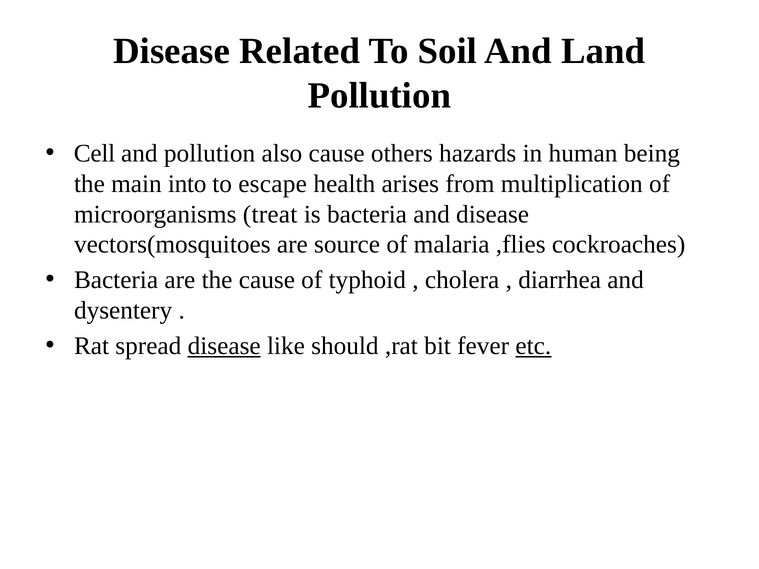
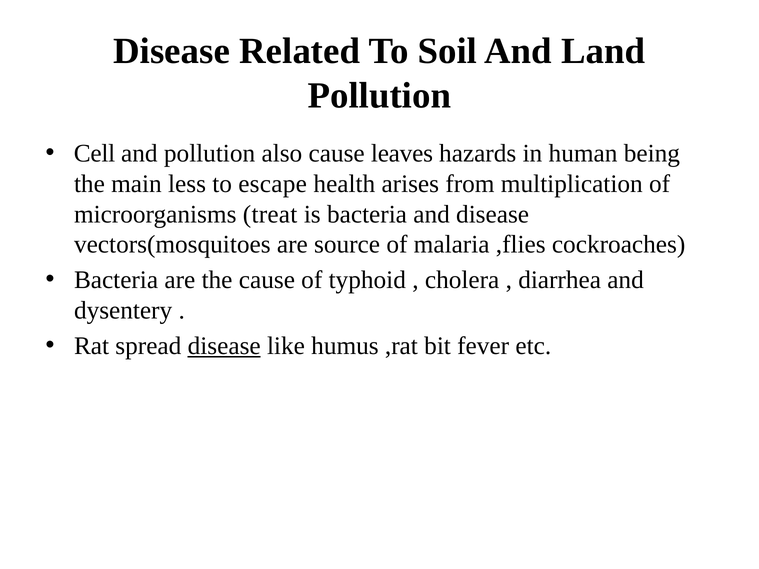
others: others -> leaves
into: into -> less
should: should -> humus
etc underline: present -> none
